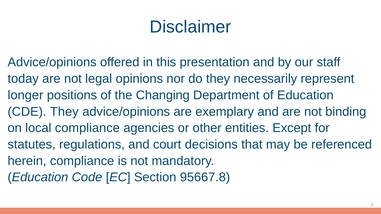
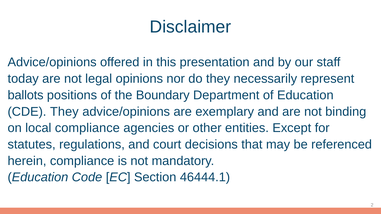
longer: longer -> ballots
Changing: Changing -> Boundary
95667.8: 95667.8 -> 46444.1
